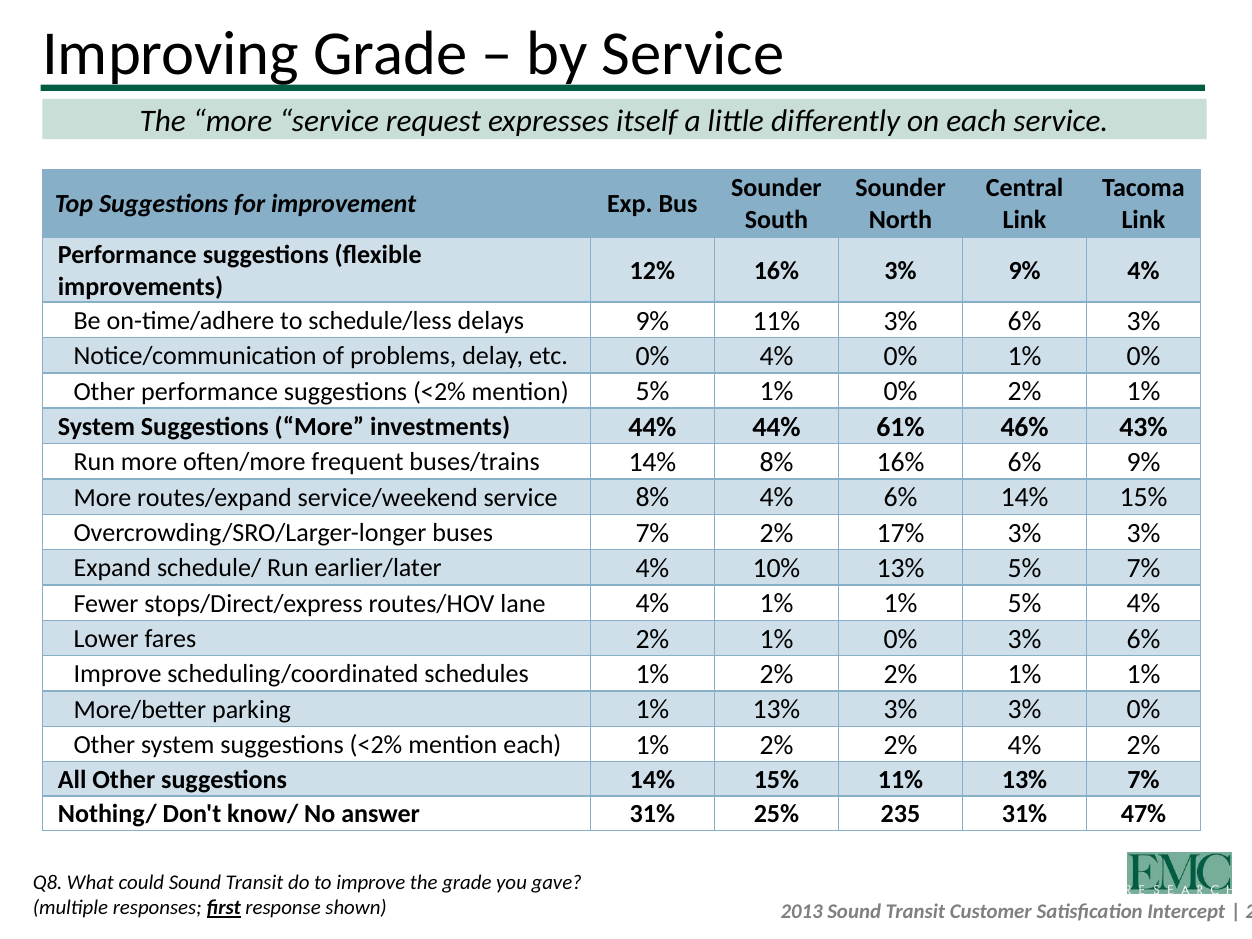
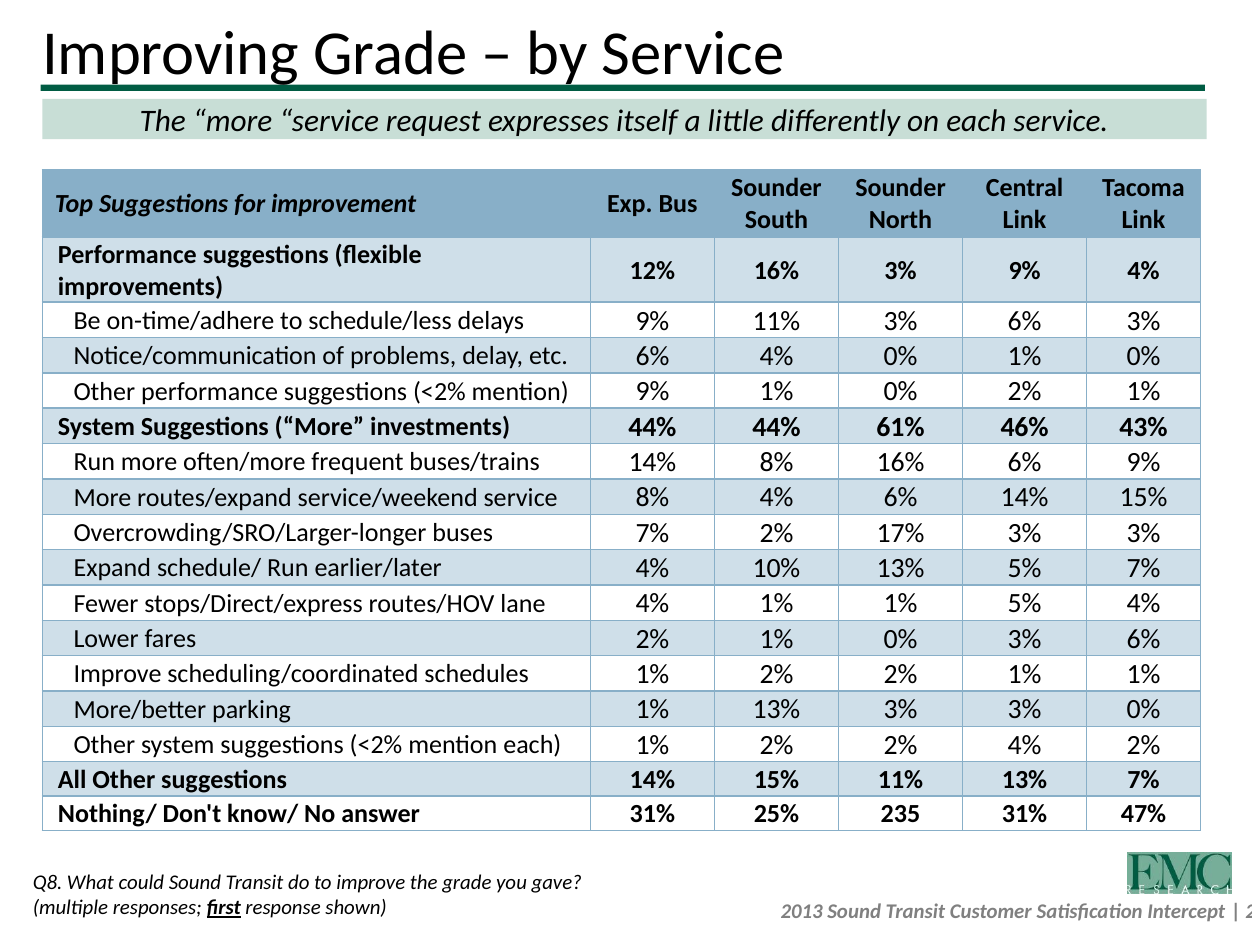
etc 0%: 0% -> 6%
mention 5%: 5% -> 9%
